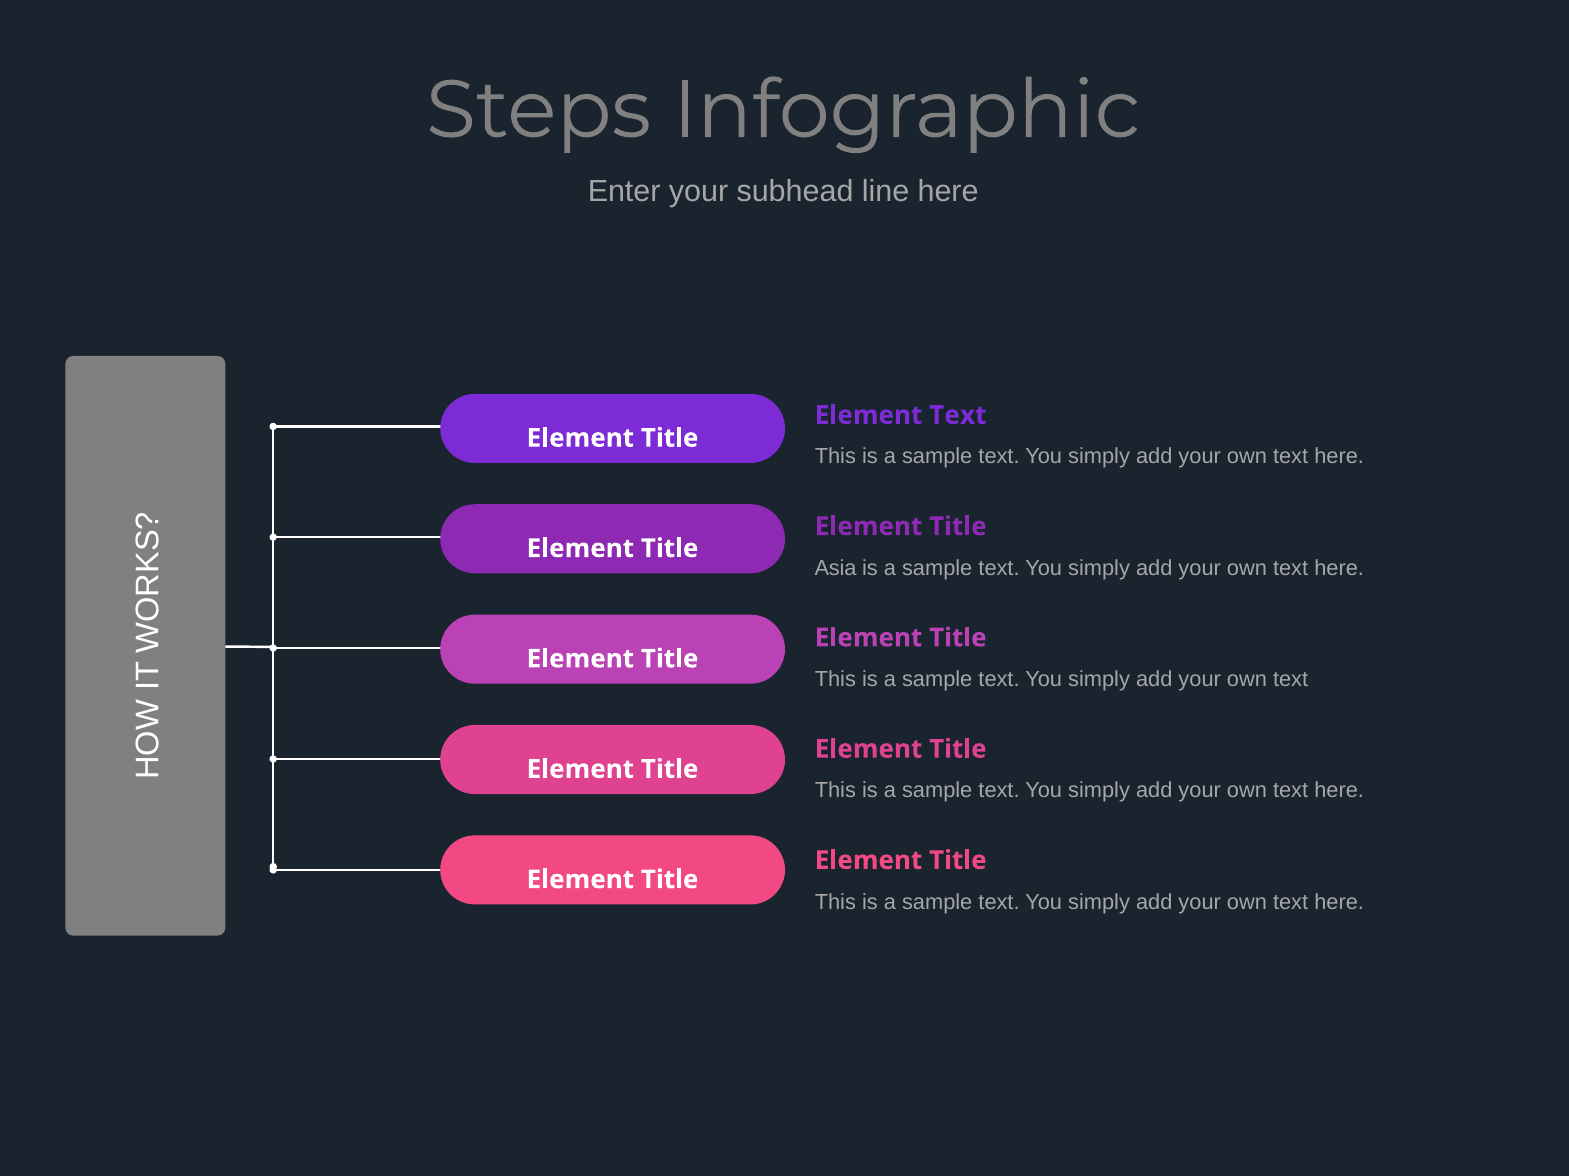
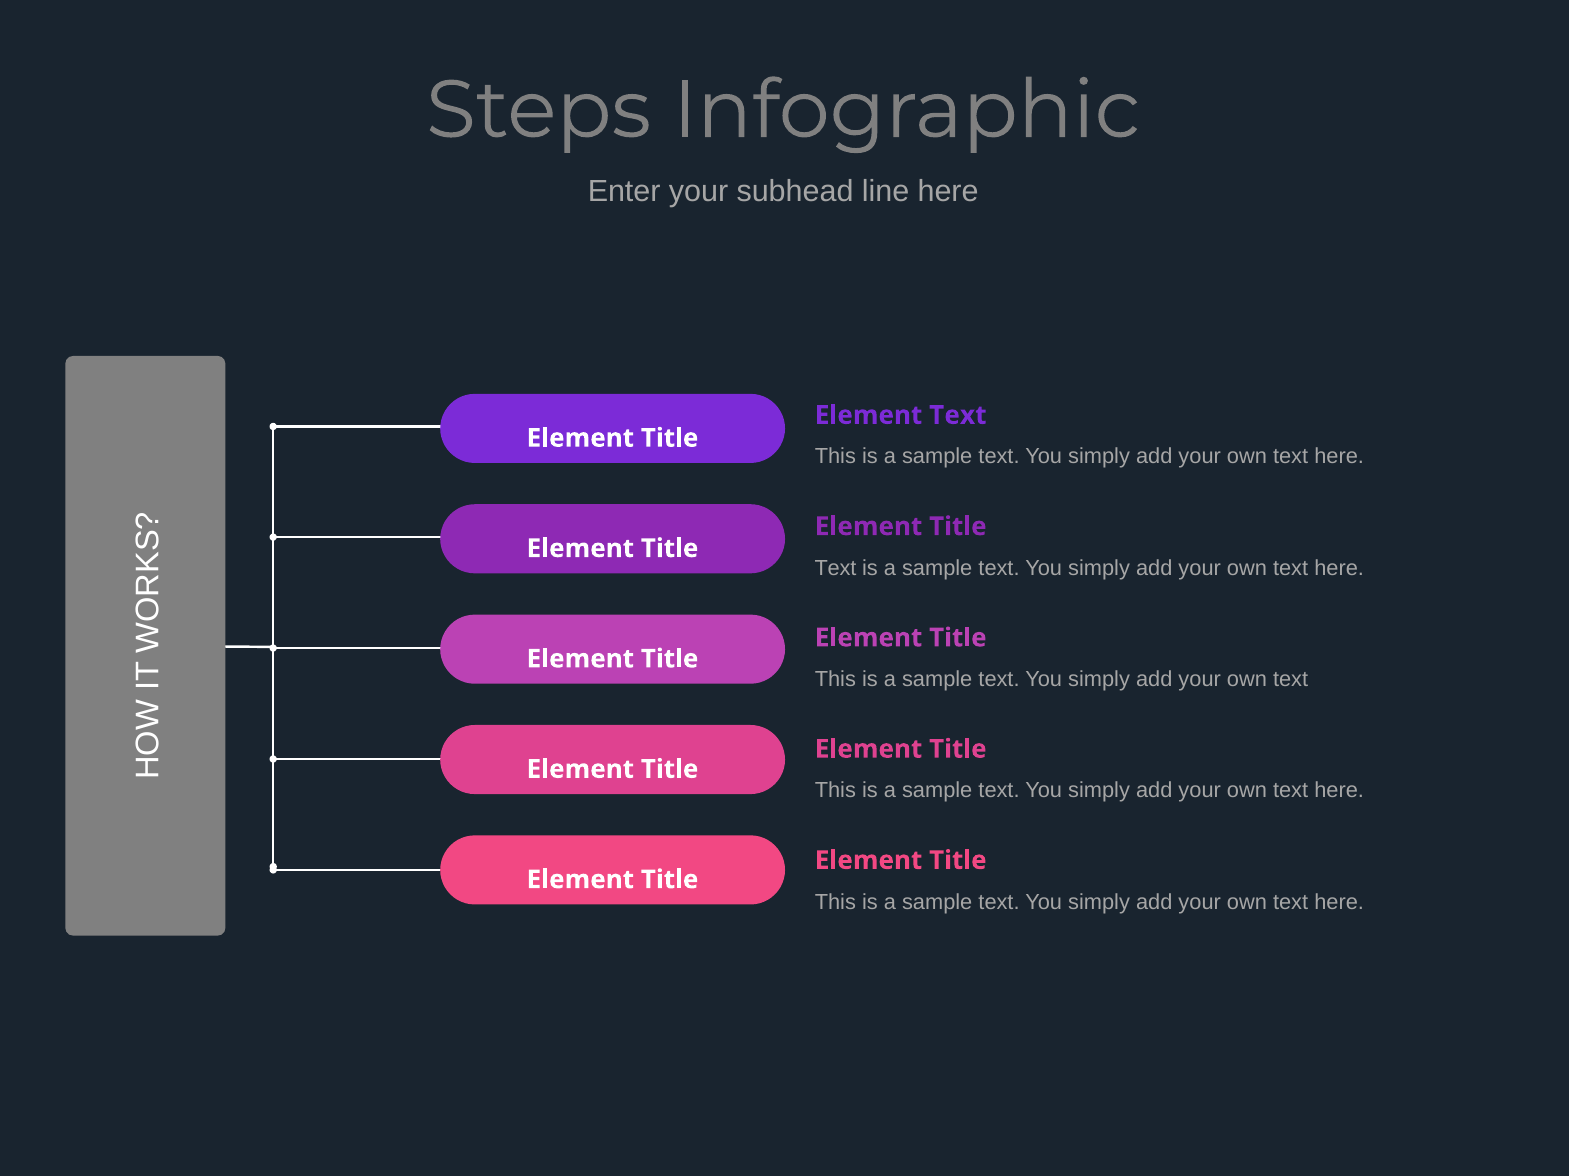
Asia at (836, 568): Asia -> Text
